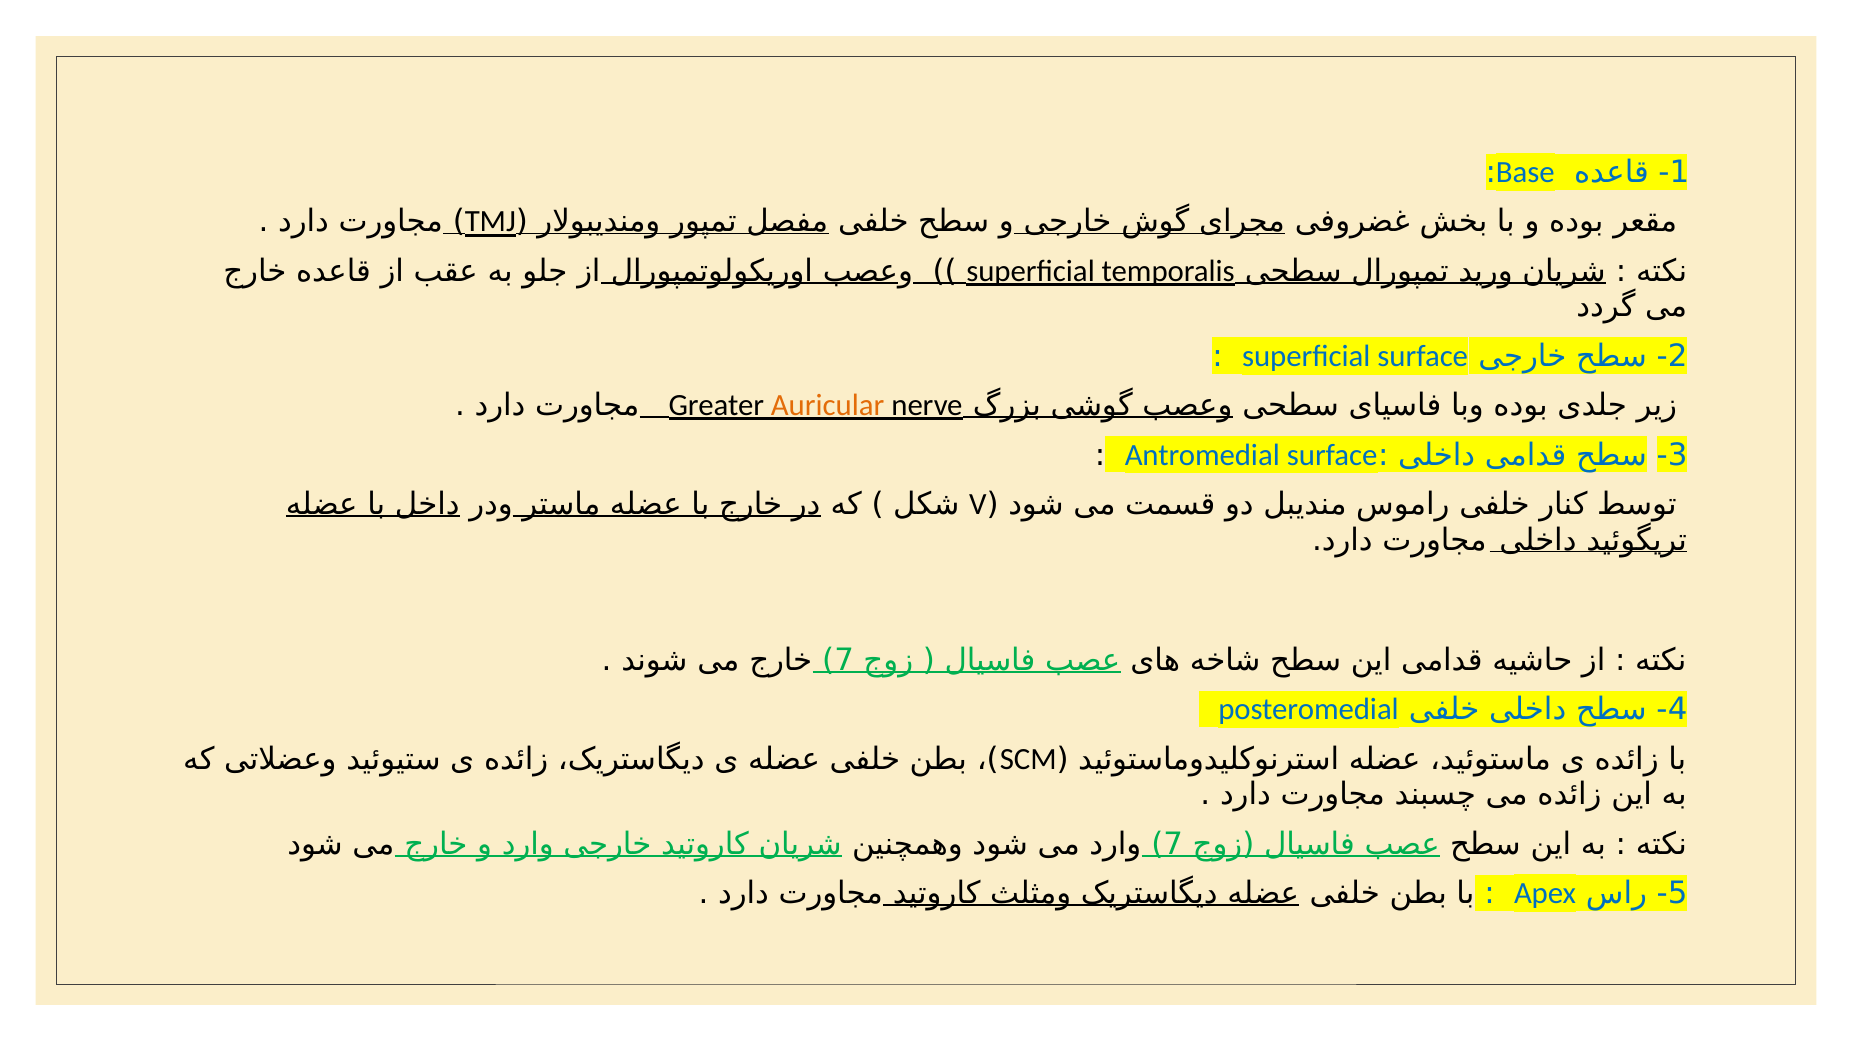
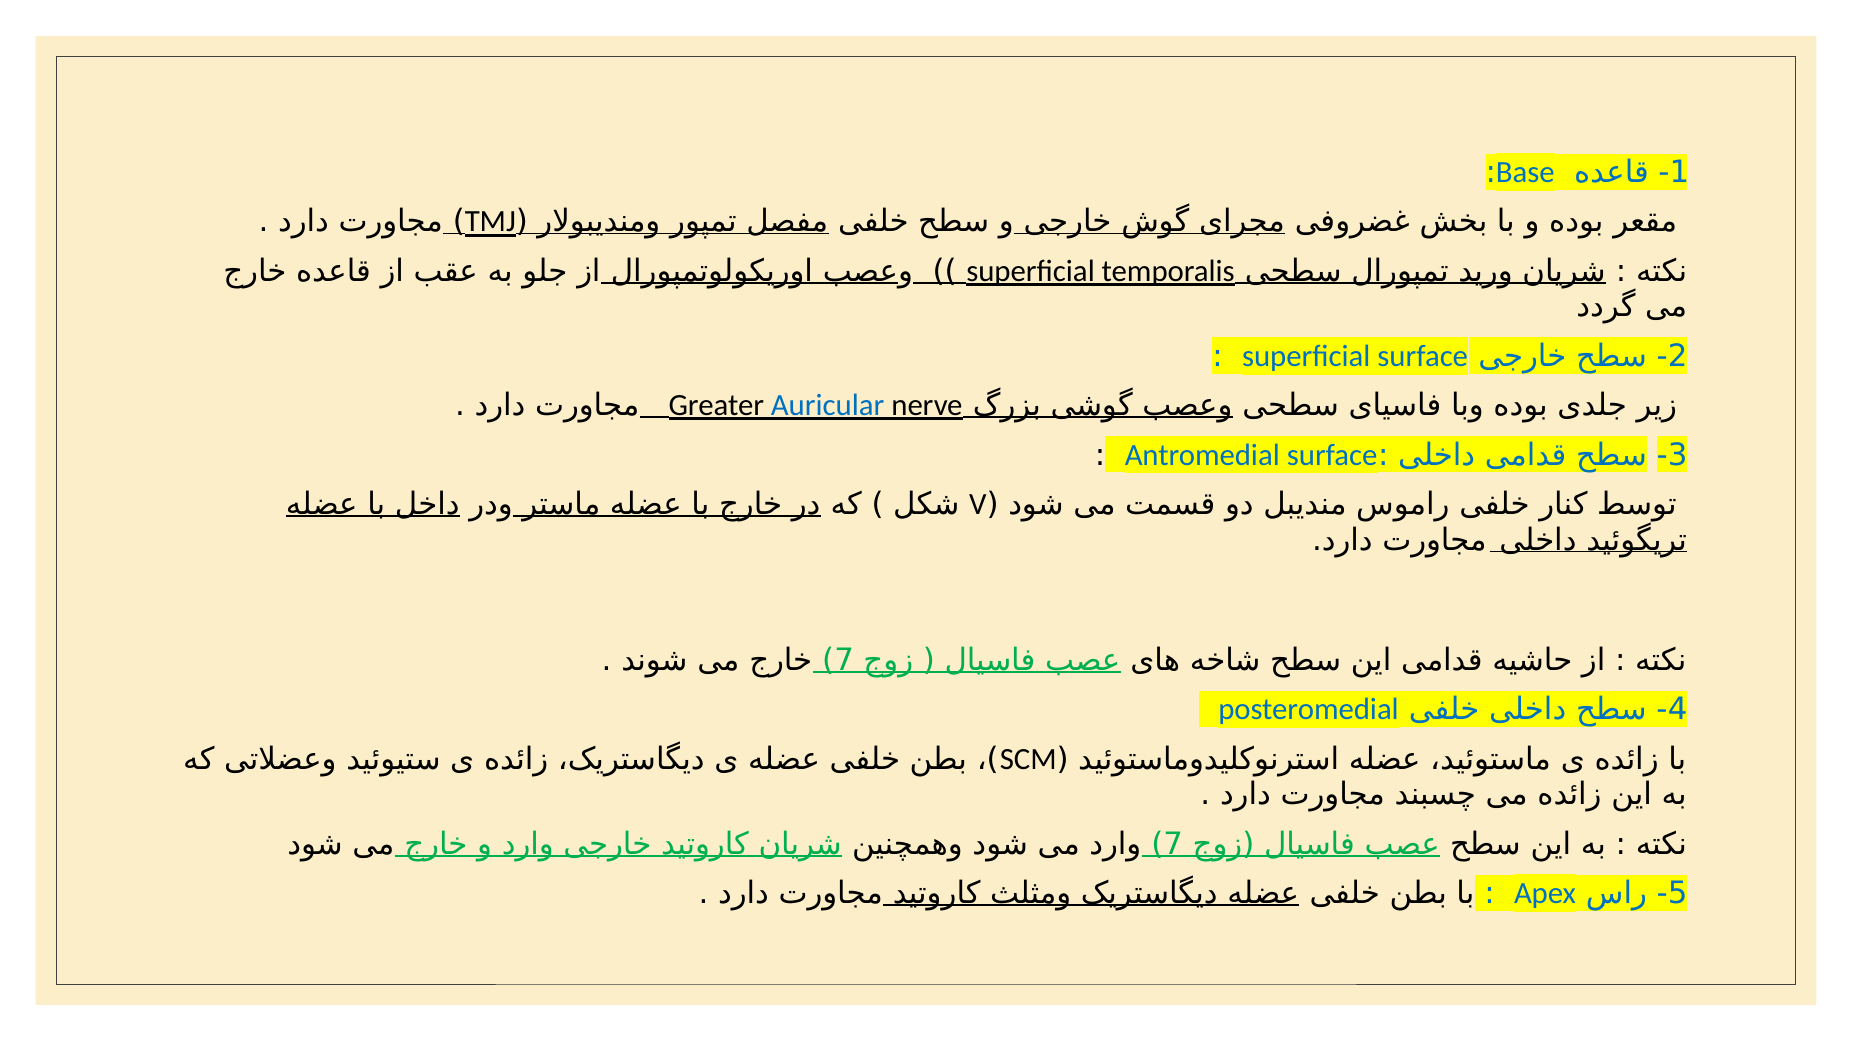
Auricular colour: orange -> blue
